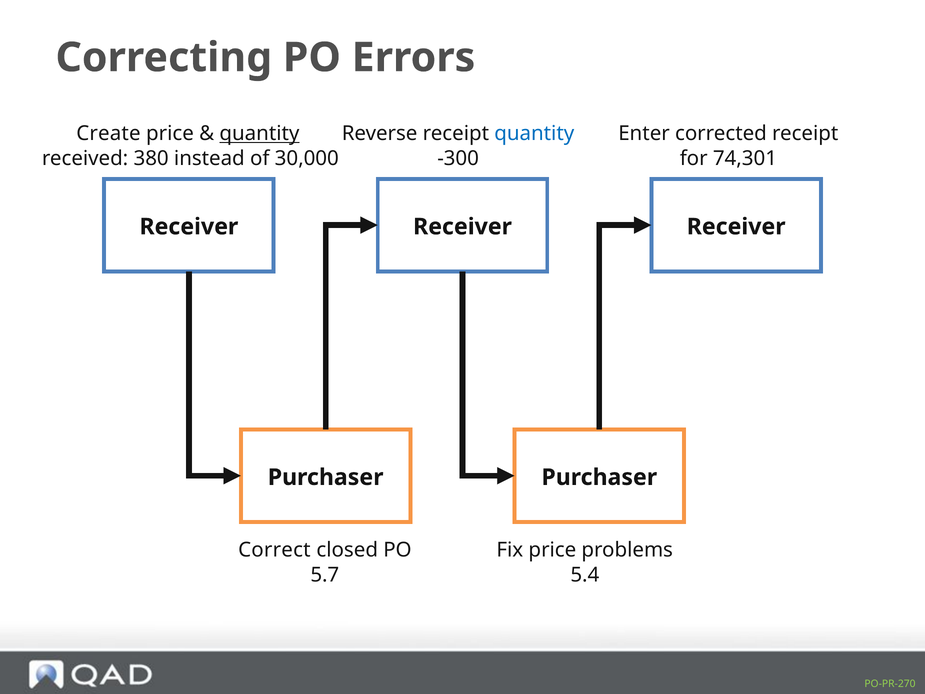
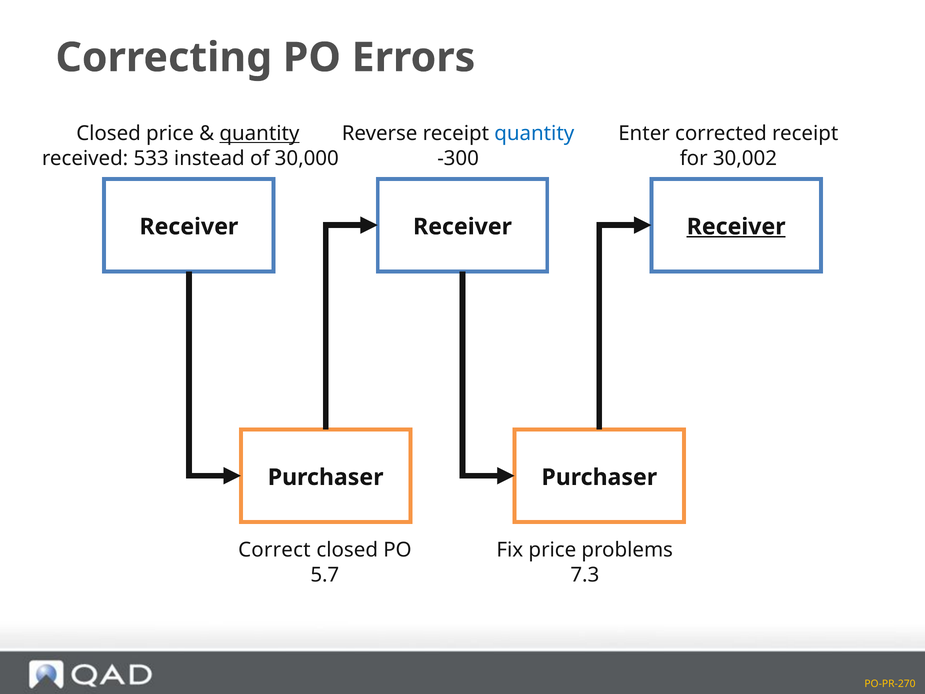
Create at (108, 134): Create -> Closed
380: 380 -> 533
74,301: 74,301 -> 30,002
Receiver at (736, 227) underline: none -> present
5.4: 5.4 -> 7.3
PO-PR-270 colour: light green -> yellow
